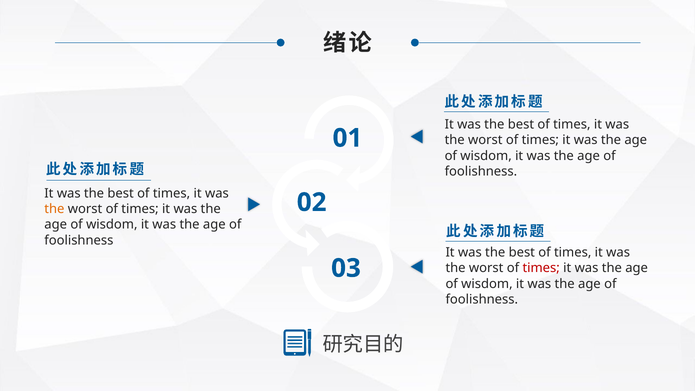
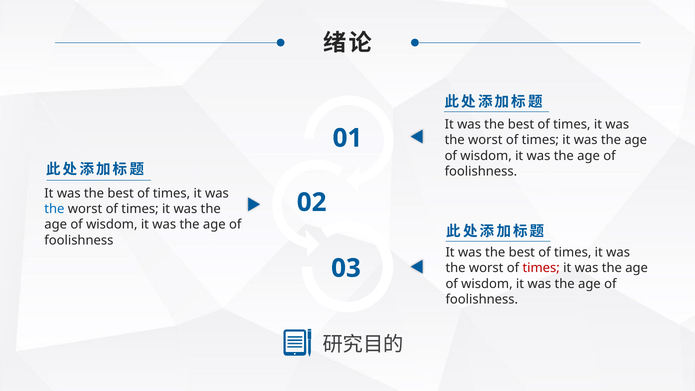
the at (54, 209) colour: orange -> blue
